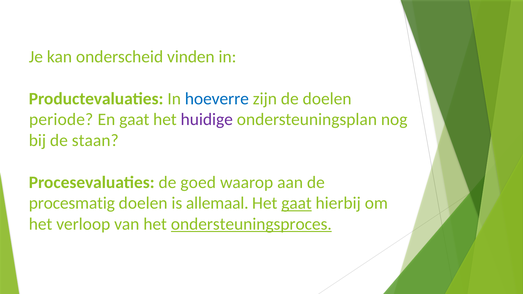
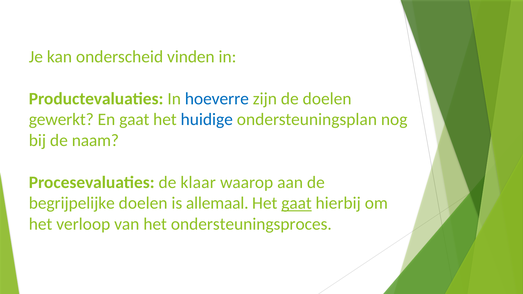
periode: periode -> gewerkt
huidige colour: purple -> blue
staan: staan -> naam
goed: goed -> klaar
procesmatig: procesmatig -> begrijpelijke
ondersteuningsproces underline: present -> none
